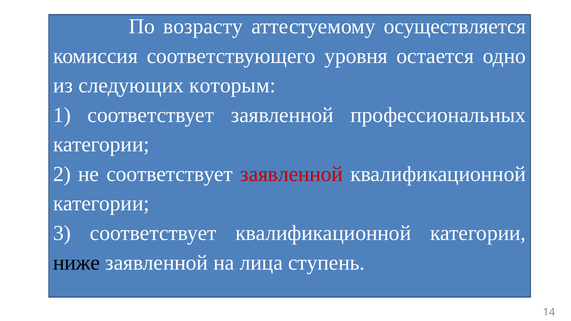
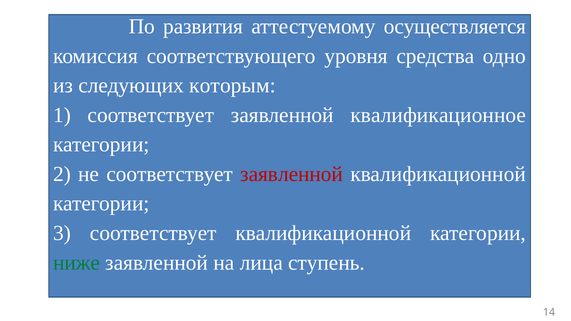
возрасту: возрасту -> развития
остается: остается -> средства
профессиональных: профессиональных -> квалификационное
ниже colour: black -> green
